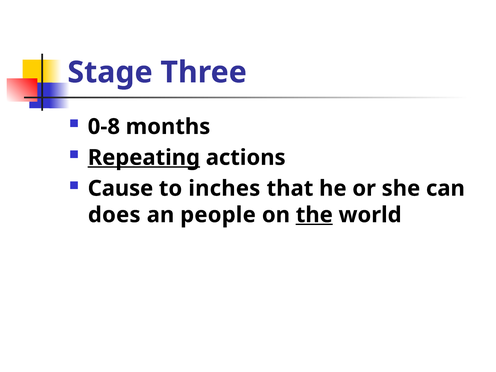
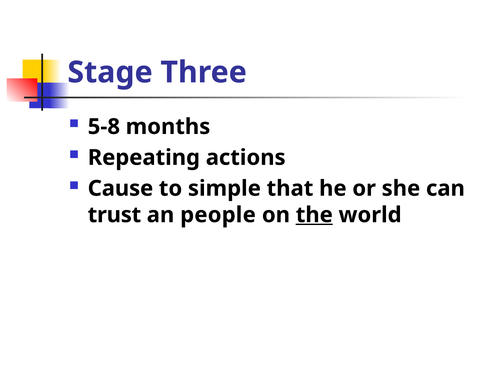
0-8: 0-8 -> 5-8
Repeating underline: present -> none
inches: inches -> simple
does: does -> trust
